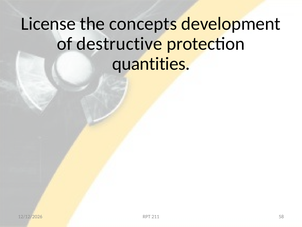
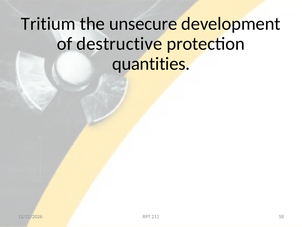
License: License -> Tritium
concepts: concepts -> unsecure
